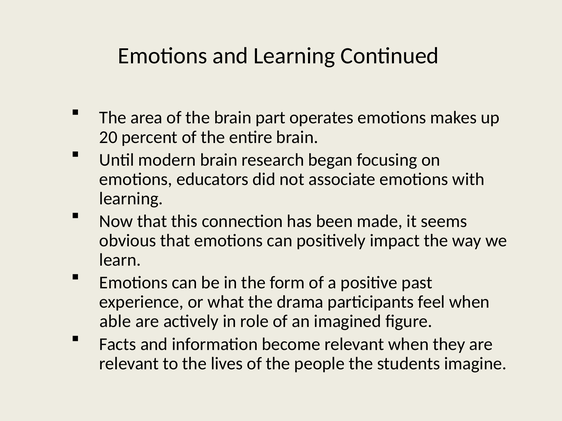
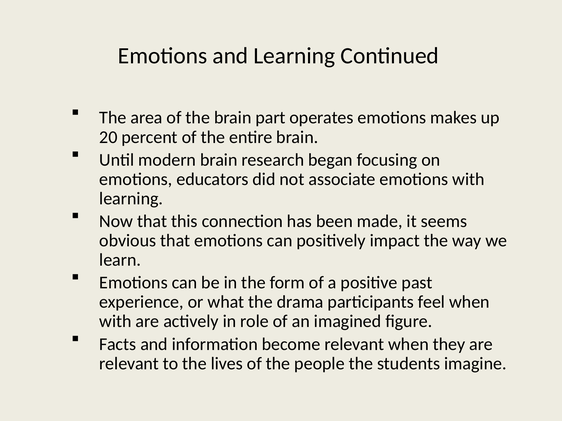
able at (115, 322): able -> with
